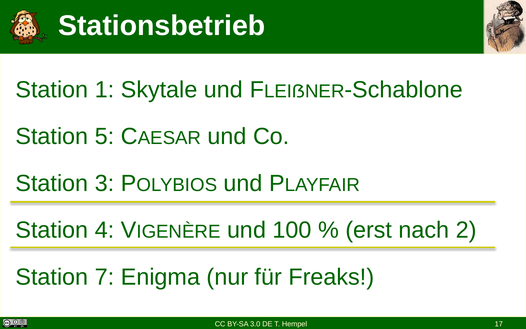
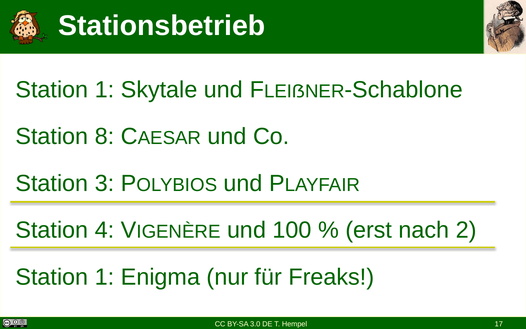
5: 5 -> 8
7 at (105, 277): 7 -> 1
